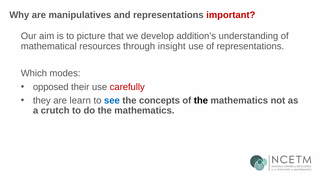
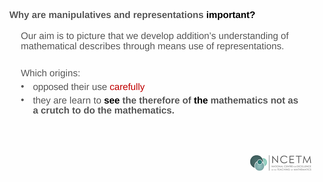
important colour: red -> black
resources: resources -> describes
insight: insight -> means
modes: modes -> origins
see colour: blue -> black
concepts: concepts -> therefore
